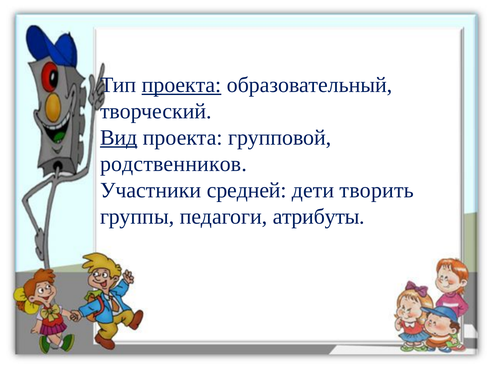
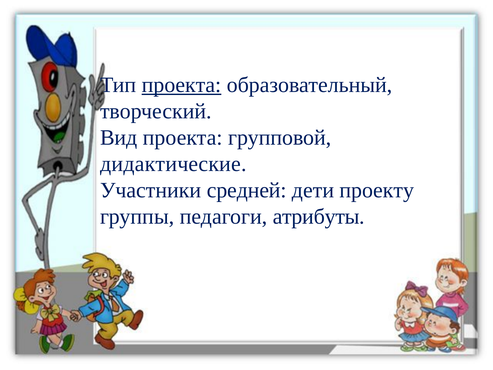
Вид underline: present -> none
родственников: родственников -> дидактические
творить: творить -> проекту
